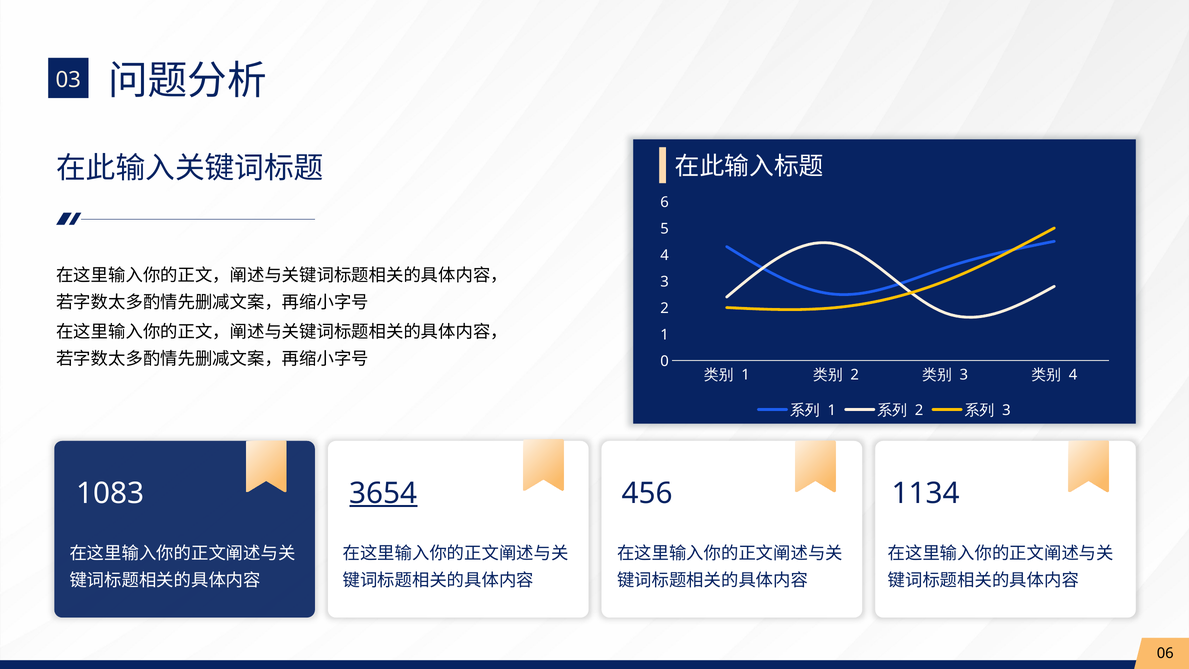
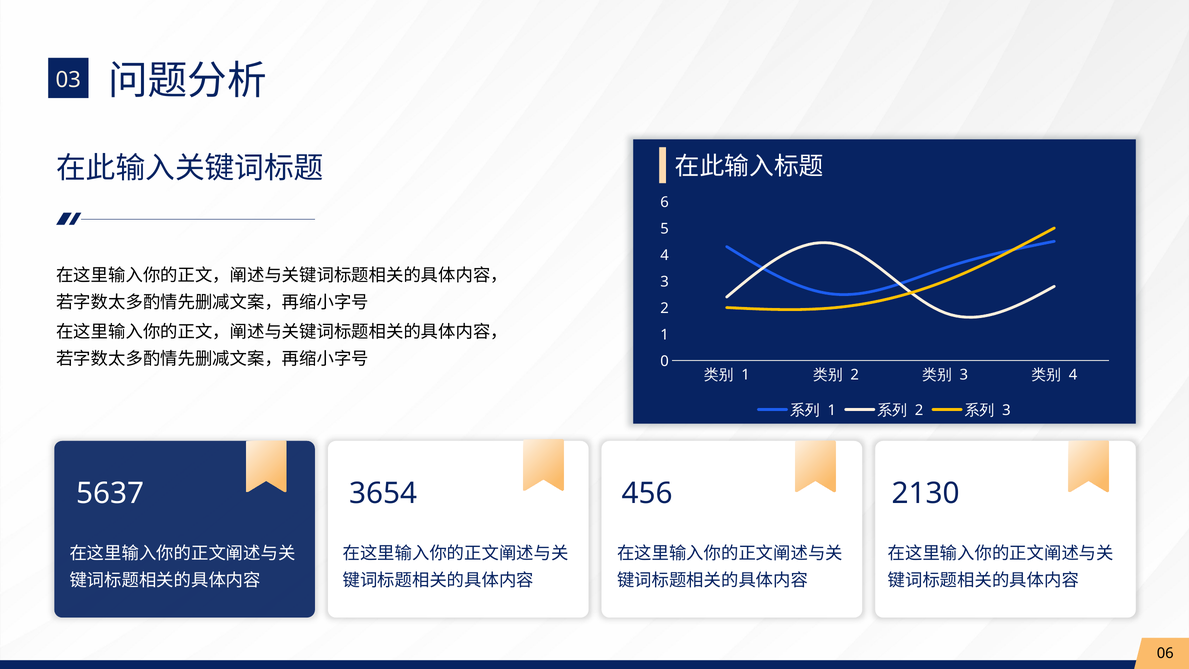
1083: 1083 -> 5637
3654 underline: present -> none
1134: 1134 -> 2130
